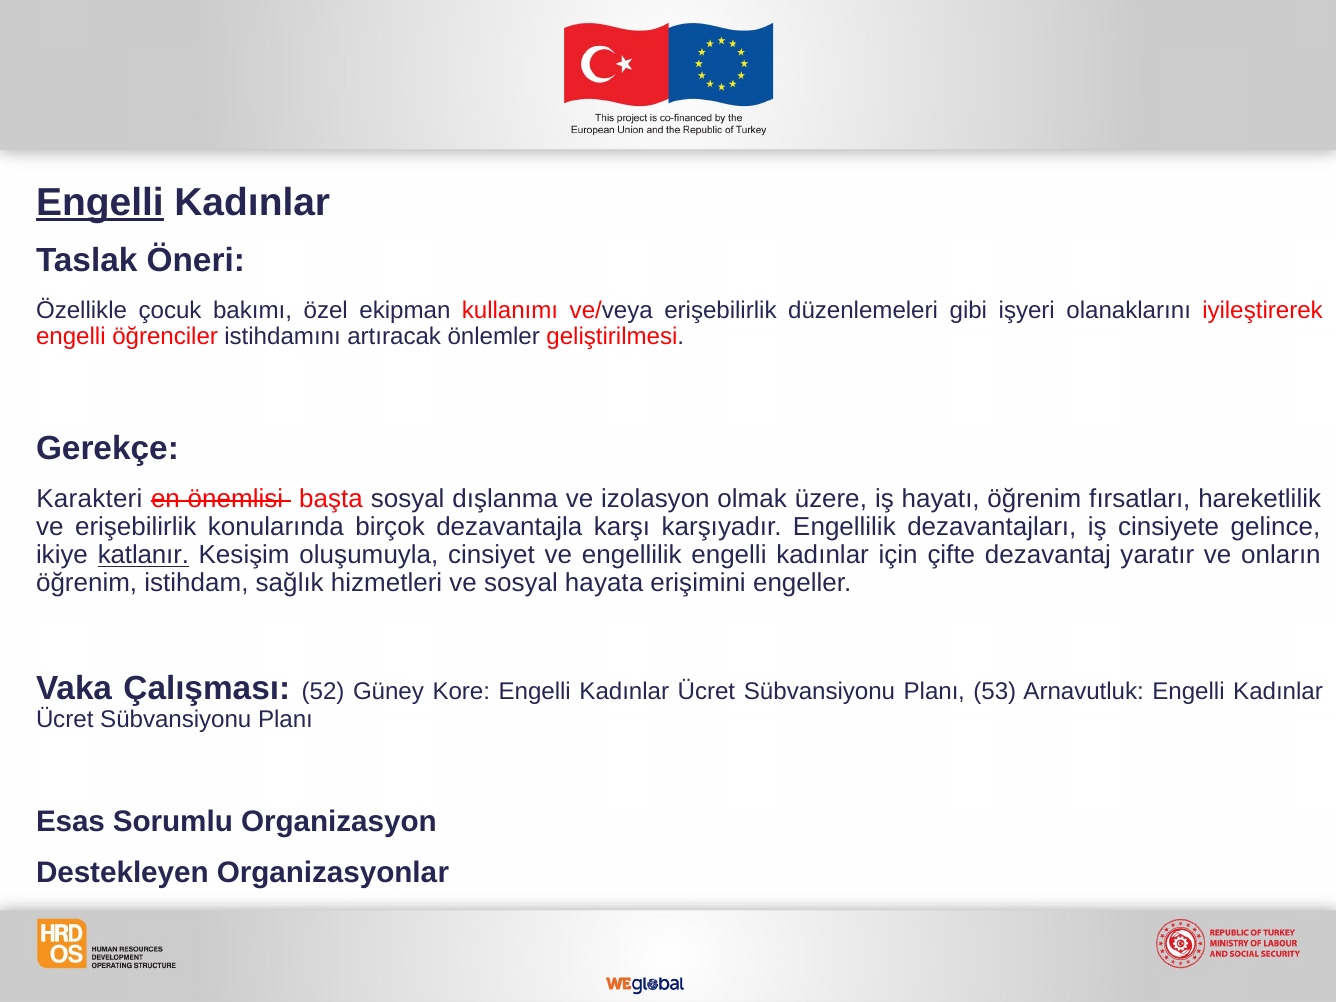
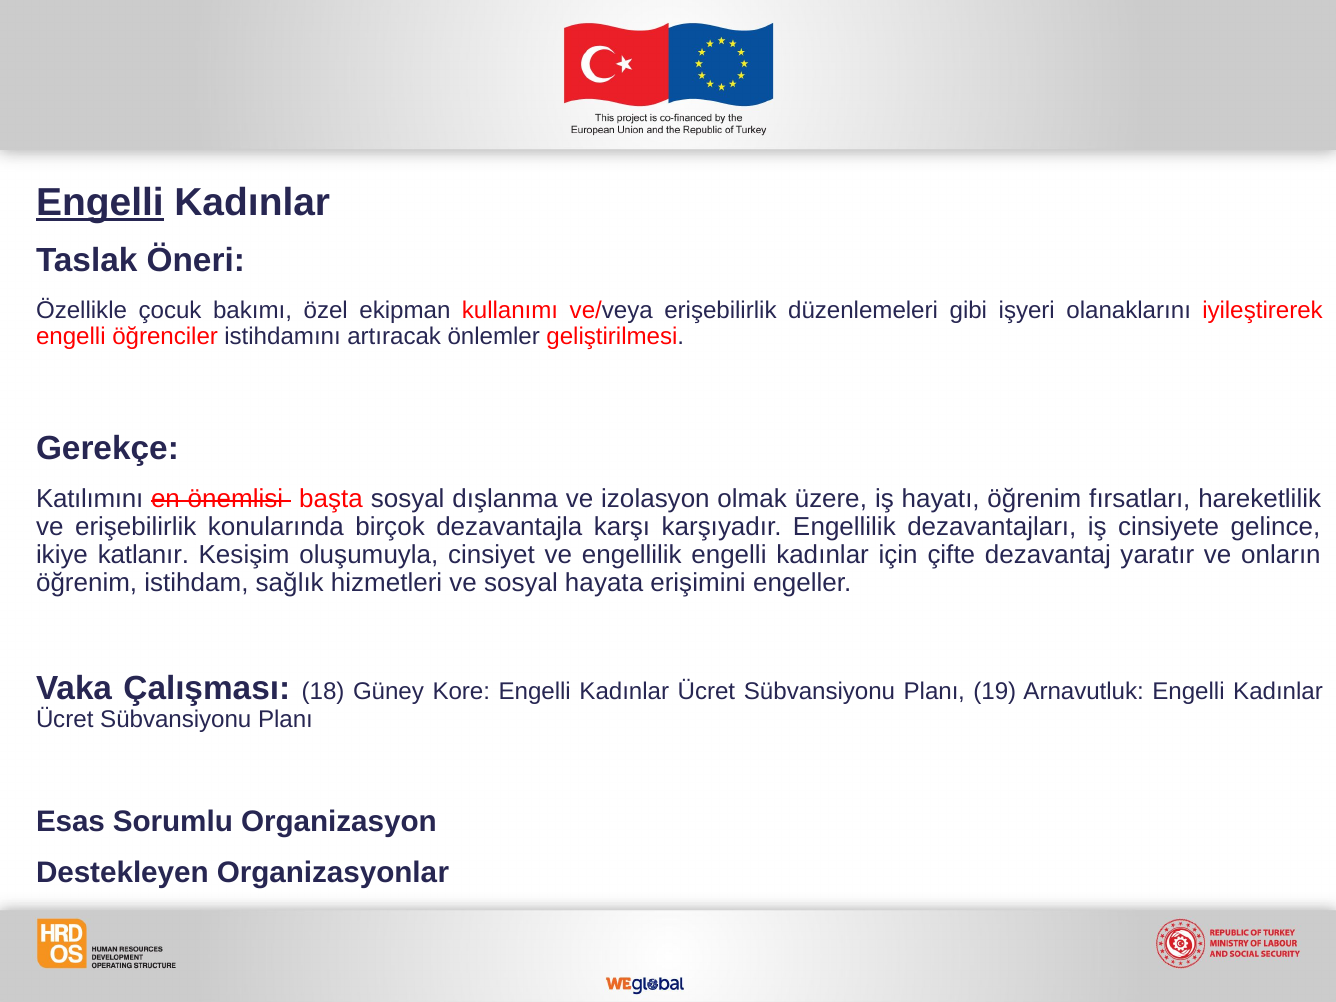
Karakteri: Karakteri -> Katılımını
katlanır underline: present -> none
52: 52 -> 18
53: 53 -> 19
